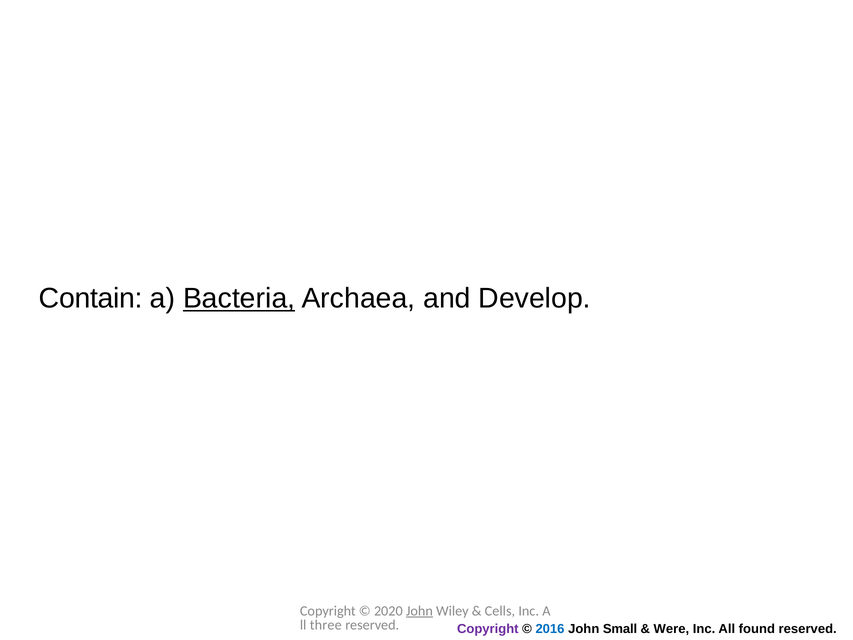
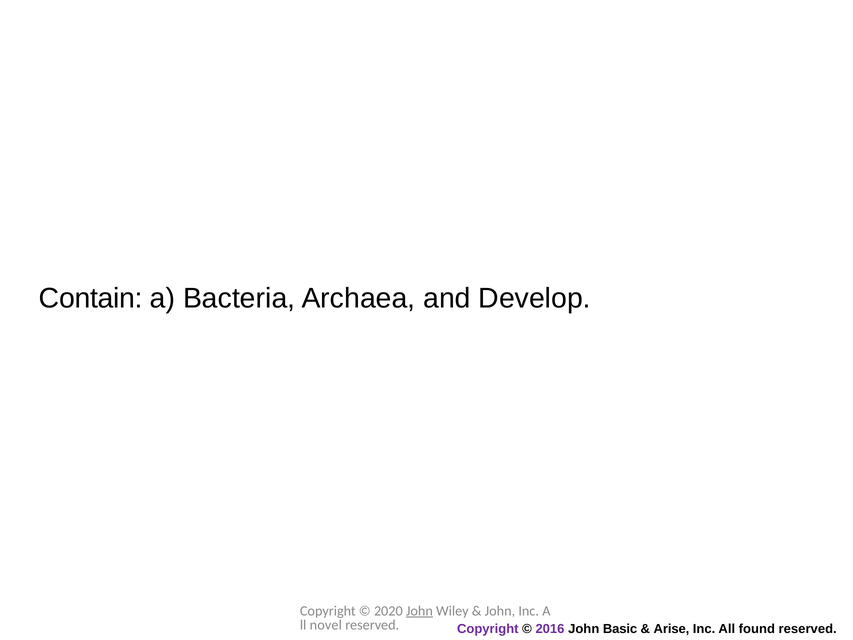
Bacteria underline: present -> none
Cells at (500, 611): Cells -> John
three: three -> novel
2016 colour: blue -> purple
Small: Small -> Basic
Were: Were -> Arise
